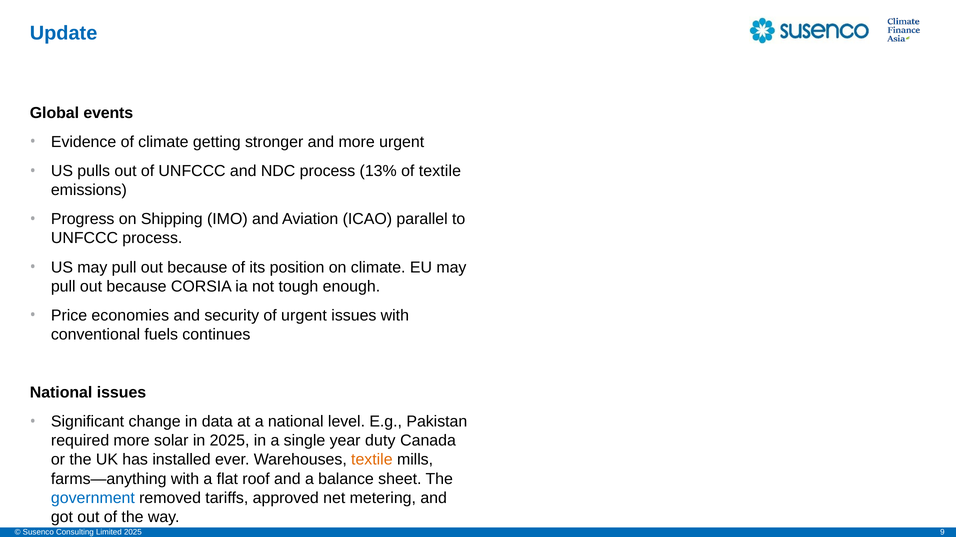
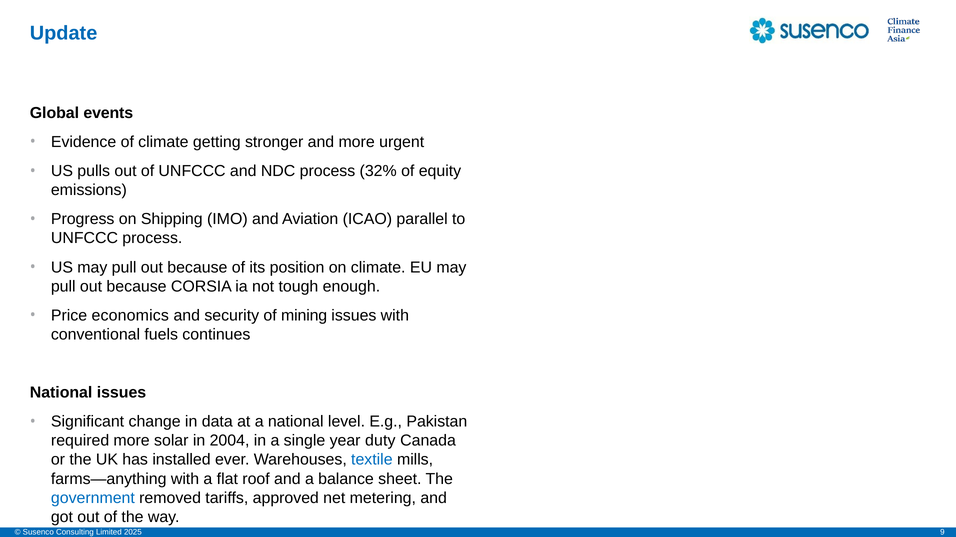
13%: 13% -> 32%
of textile: textile -> equity
economies: economies -> economics
of urgent: urgent -> mining
in 2025: 2025 -> 2004
textile at (372, 460) colour: orange -> blue
